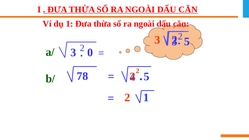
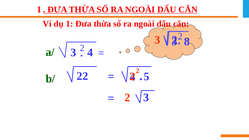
5 at (187, 42): 5 -> 8
0 at (90, 52): 0 -> 4
78: 78 -> 22
1 at (146, 98): 1 -> 3
